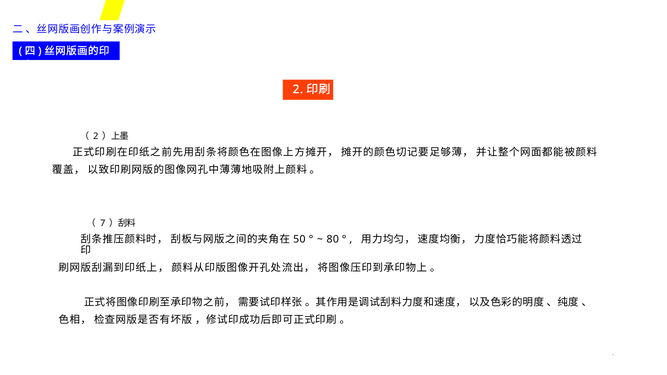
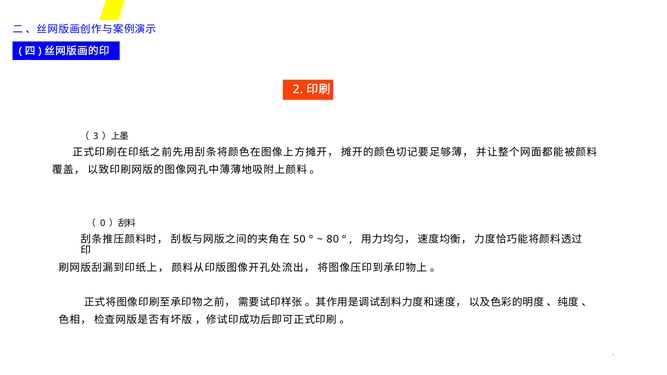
2 at (96, 136): 2 -> 3
7: 7 -> 0
